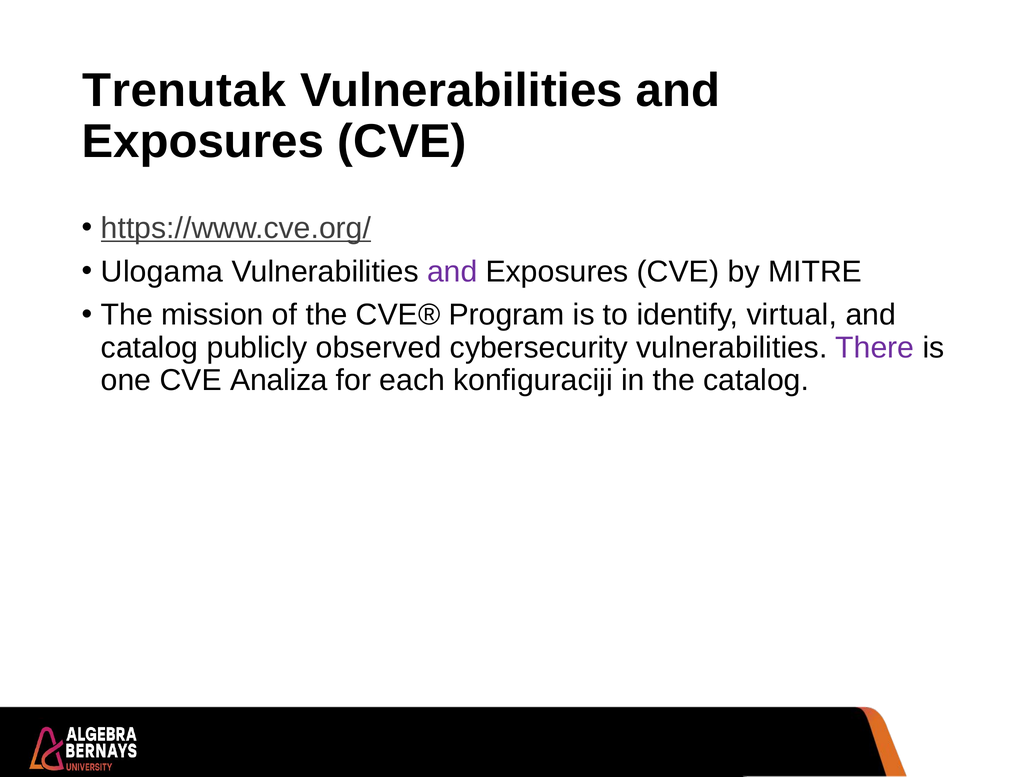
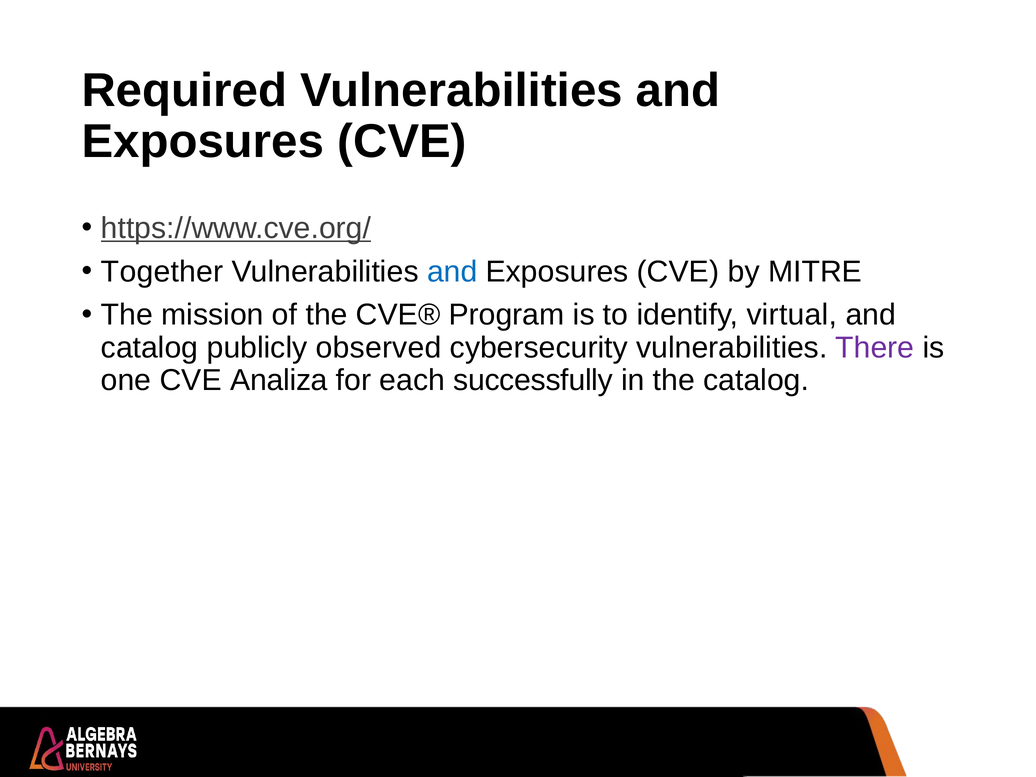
Trenutak: Trenutak -> Required
Ulogama: Ulogama -> Together
and at (452, 272) colour: purple -> blue
konfiguraciji: konfiguraciji -> successfully
